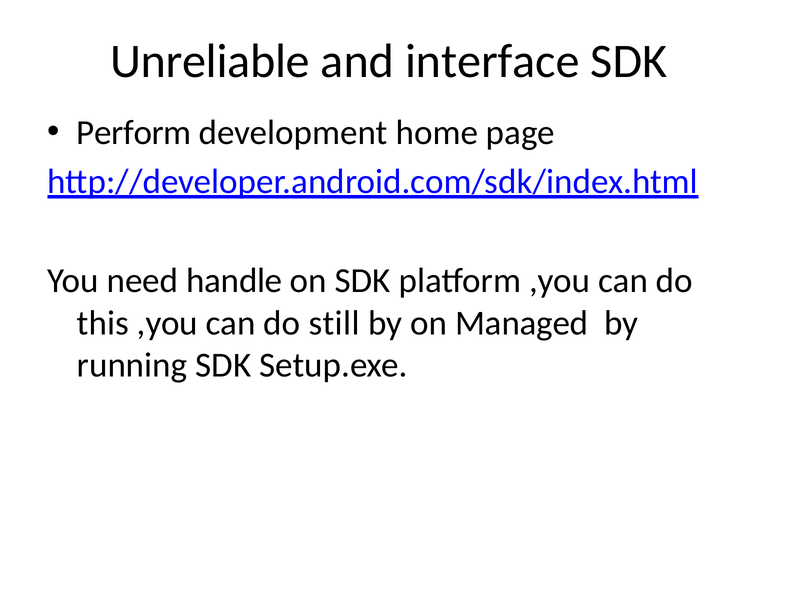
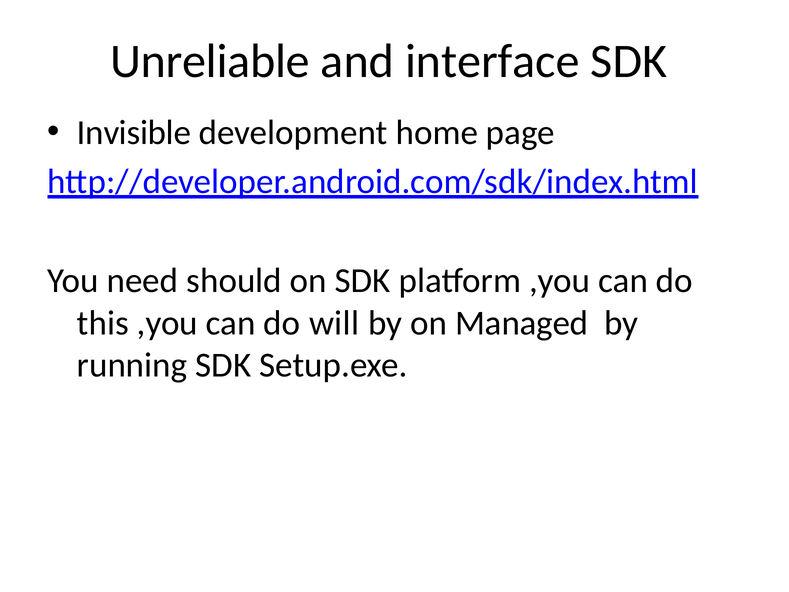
Perform: Perform -> Invisible
handle: handle -> should
still: still -> will
